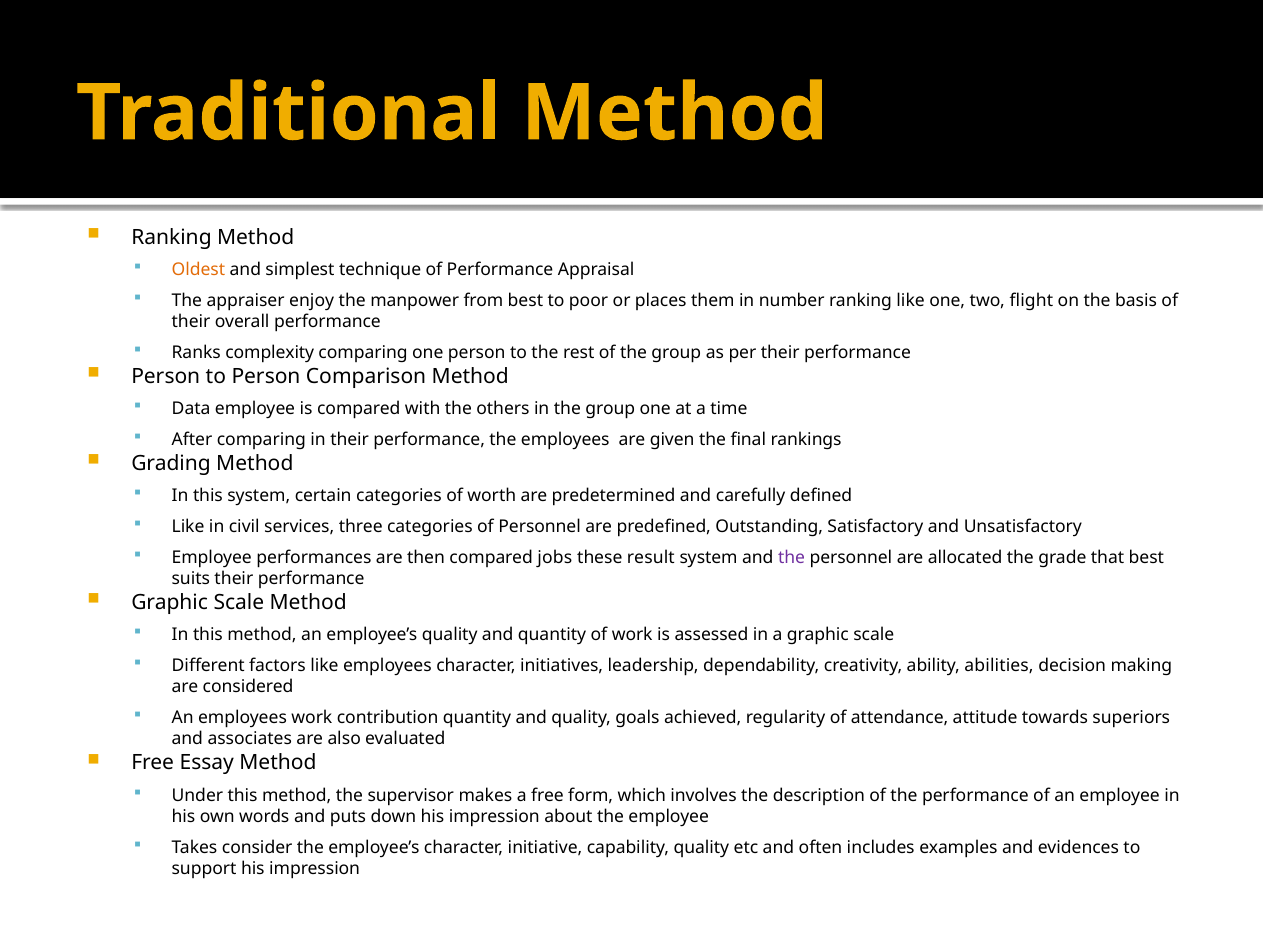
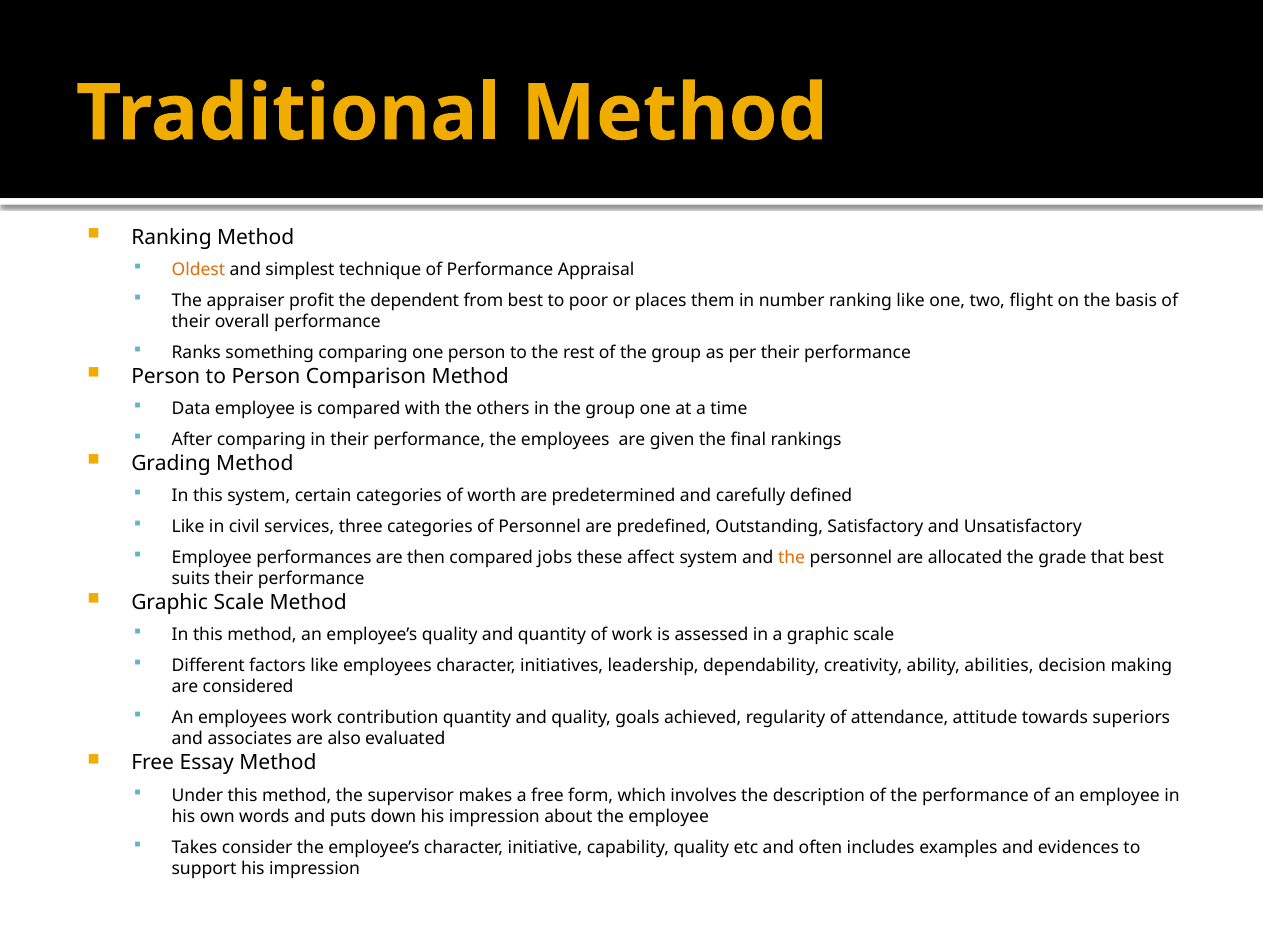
enjoy: enjoy -> profit
manpower: manpower -> dependent
complexity: complexity -> something
result: result -> affect
the at (792, 558) colour: purple -> orange
